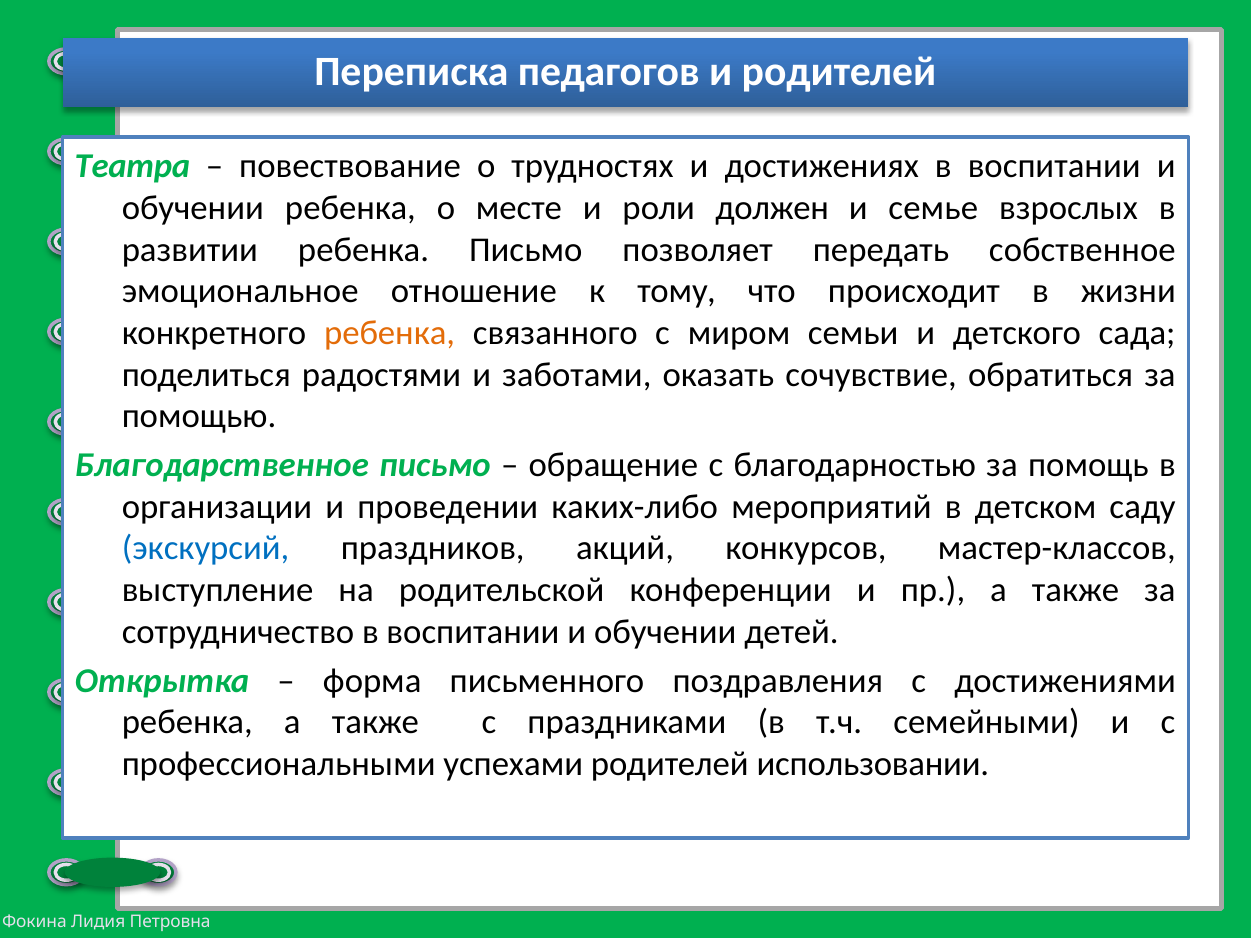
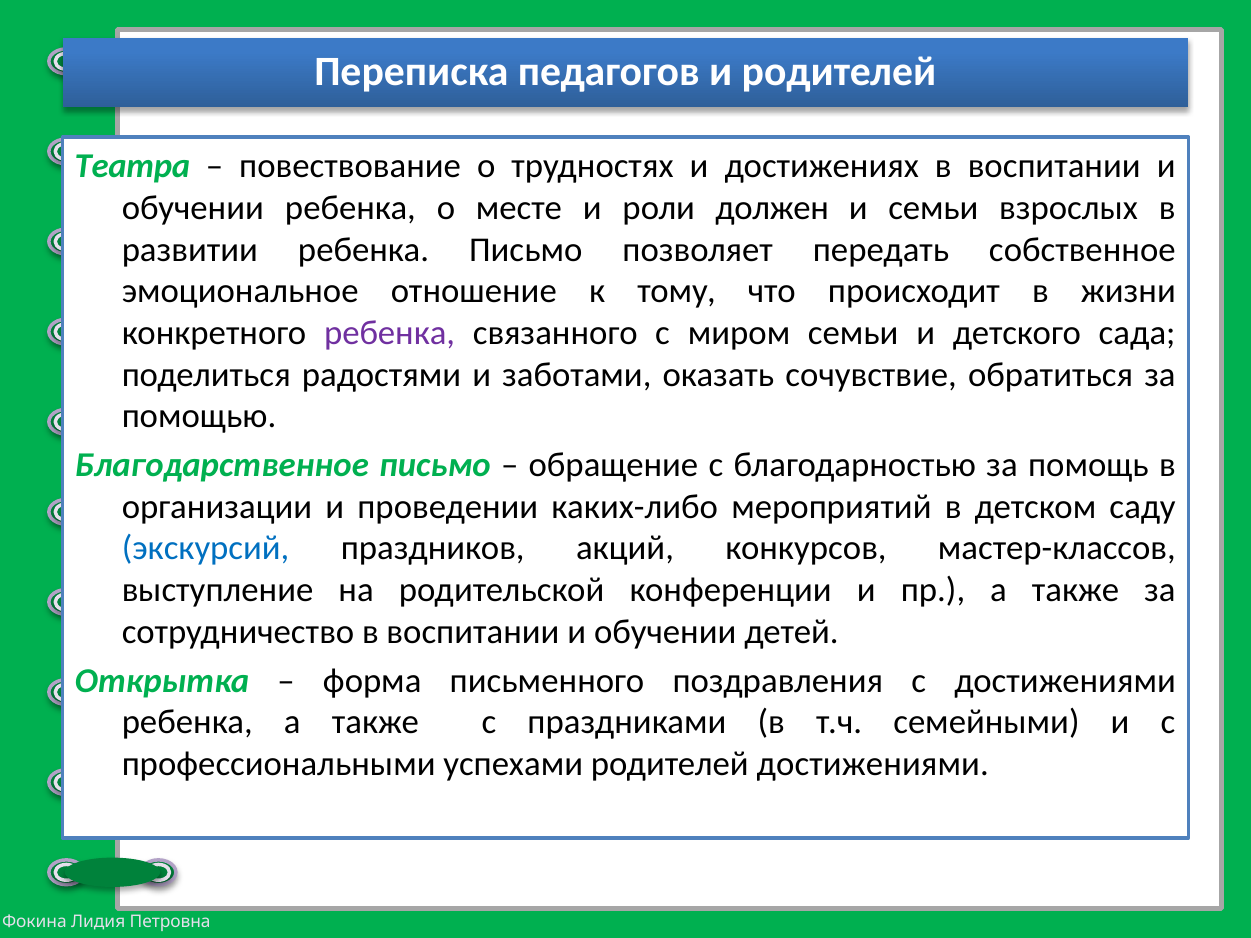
и семье: семье -> семьи
ребенка at (390, 333) colour: orange -> purple
родителей использовании: использовании -> достижениями
